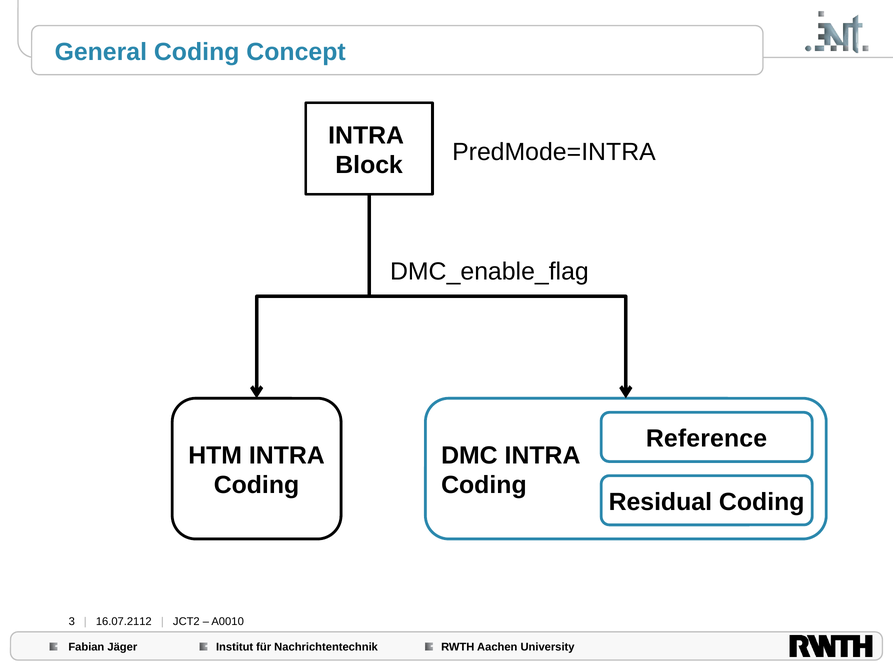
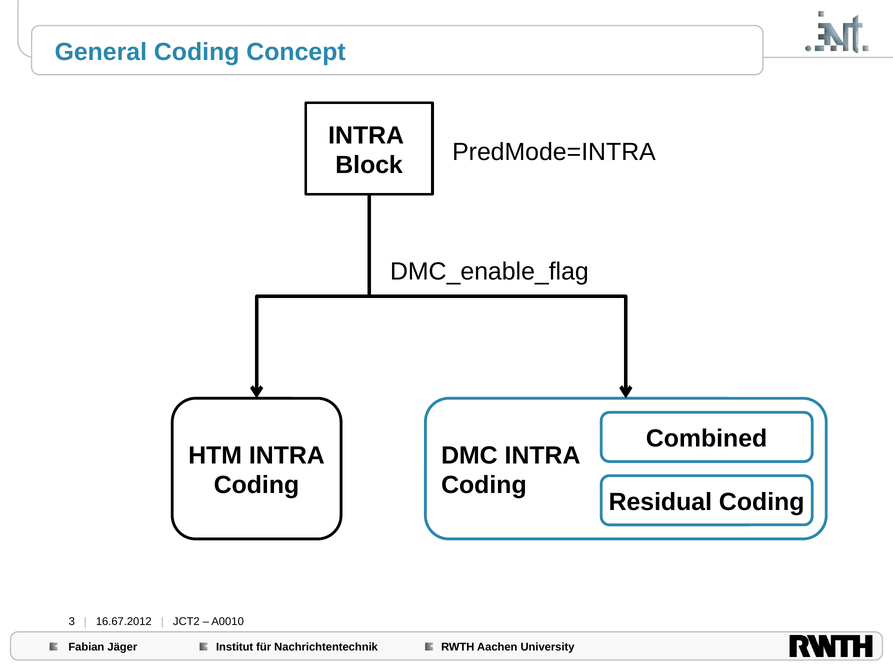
Reference: Reference -> Combined
16.07.2112: 16.07.2112 -> 16.67.2012
